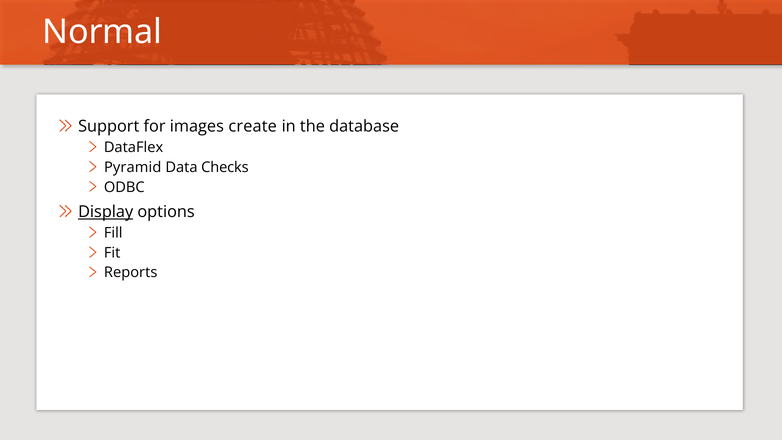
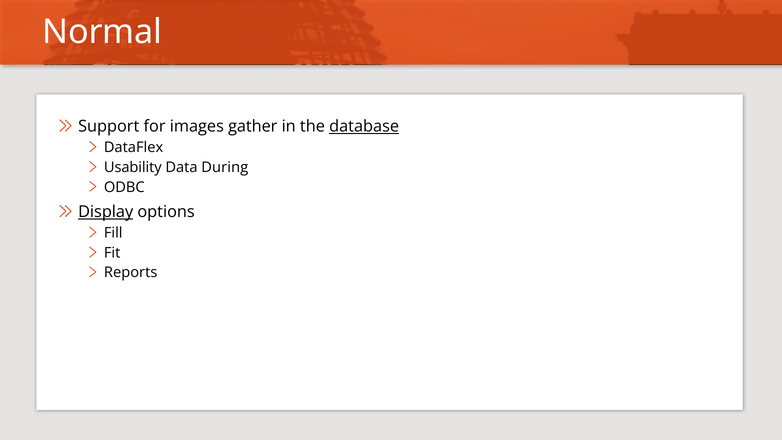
create: create -> gather
database underline: none -> present
Pyramid: Pyramid -> Usability
Checks: Checks -> During
